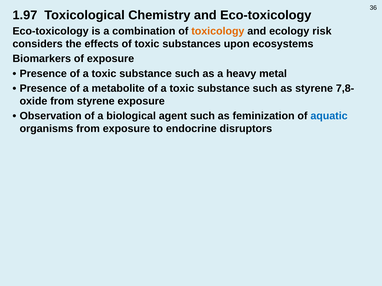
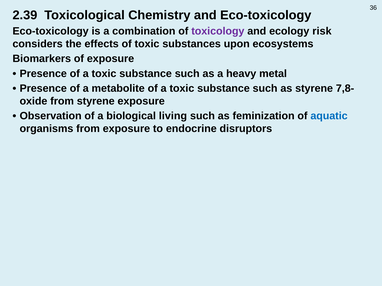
1.97: 1.97 -> 2.39
toxicology colour: orange -> purple
agent: agent -> living
